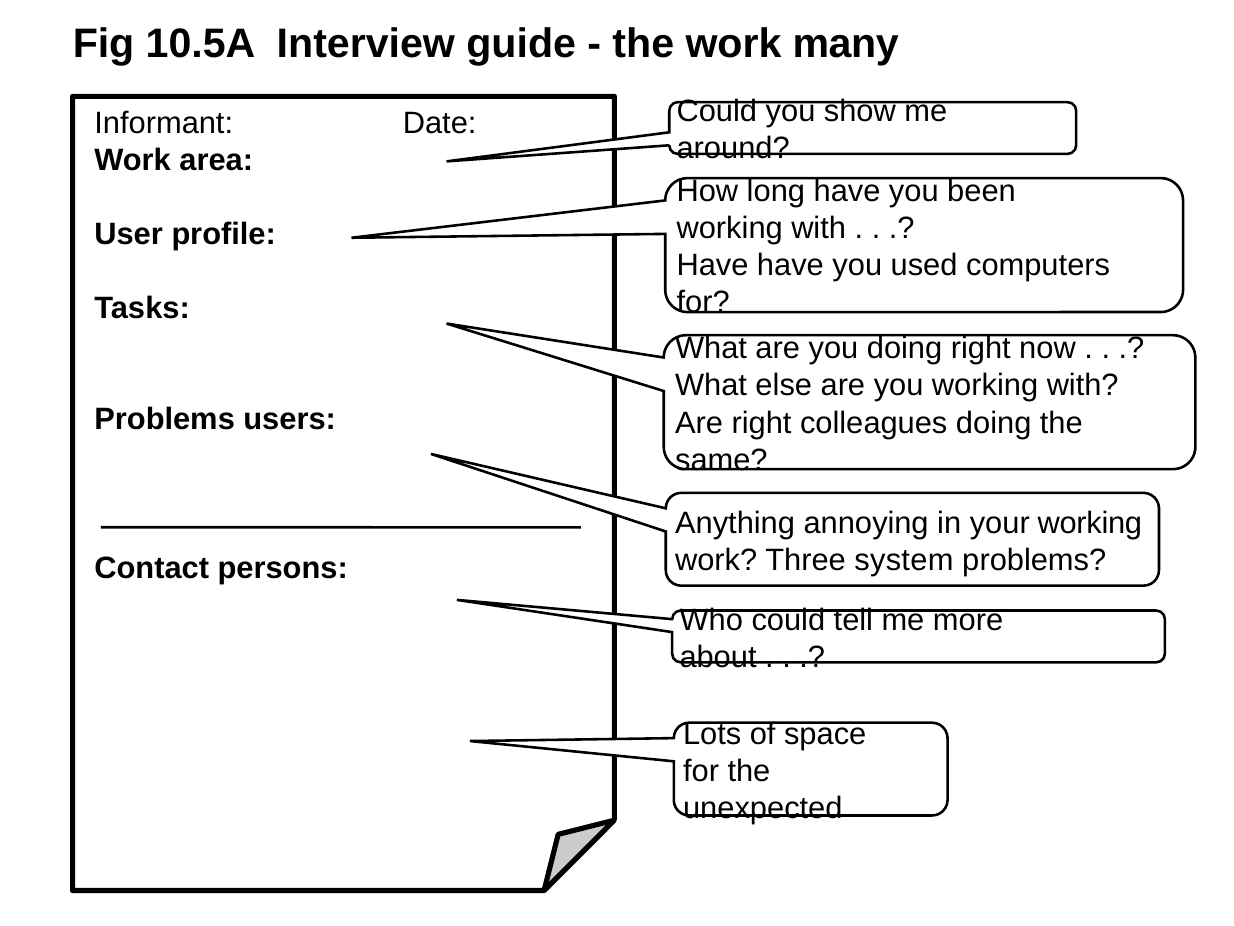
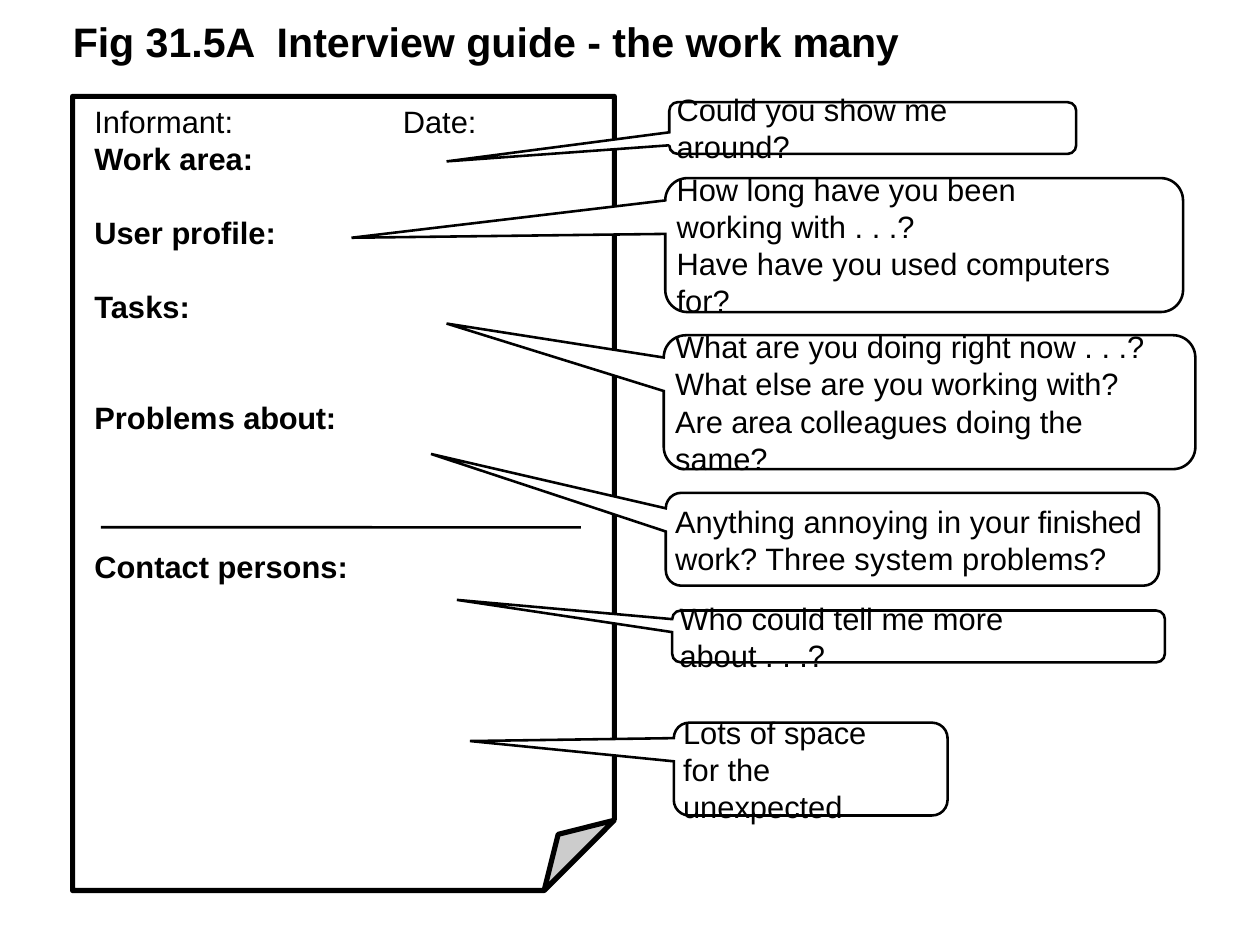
10.5A: 10.5A -> 31.5A
Problems users: users -> about
Are right: right -> area
your working: working -> finished
